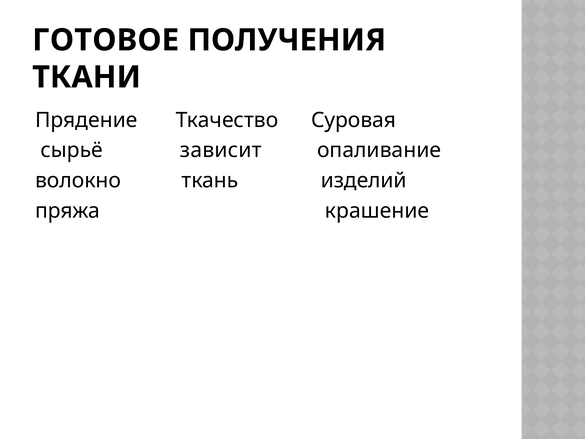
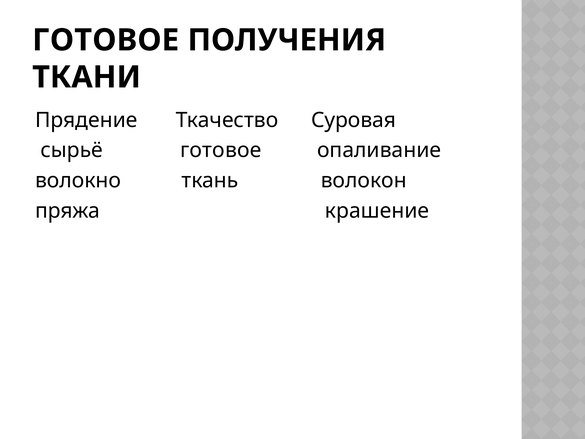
сырьё зависит: зависит -> готовое
изделий: изделий -> волокон
